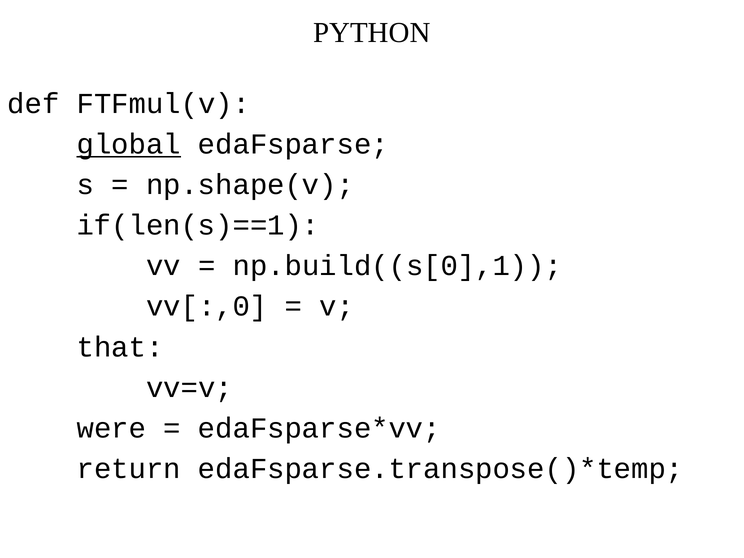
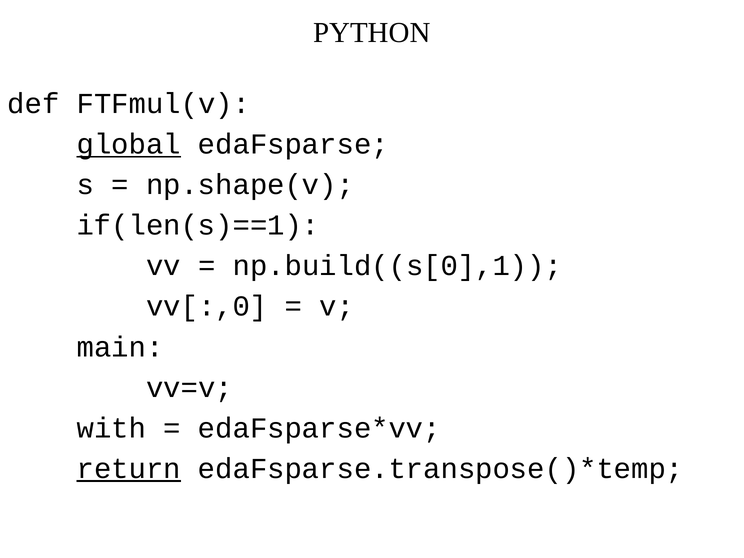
that: that -> main
were: were -> with
return underline: none -> present
